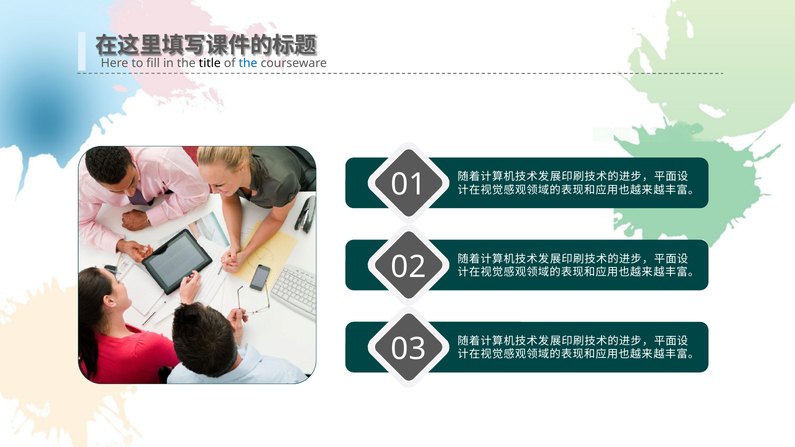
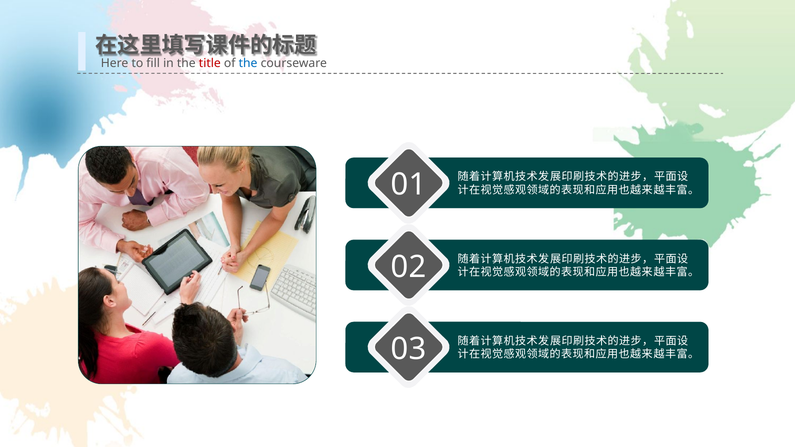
title colour: black -> red
